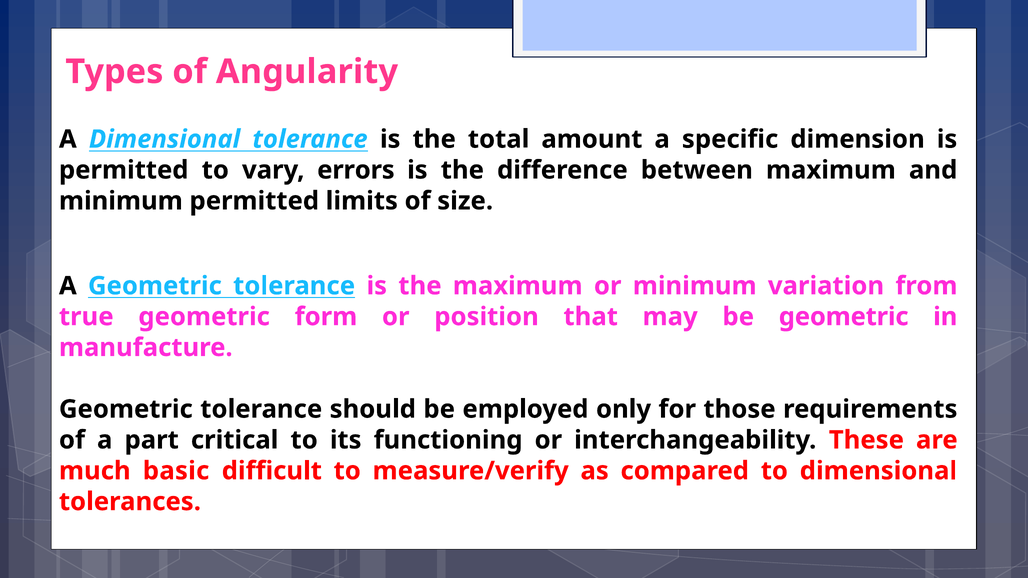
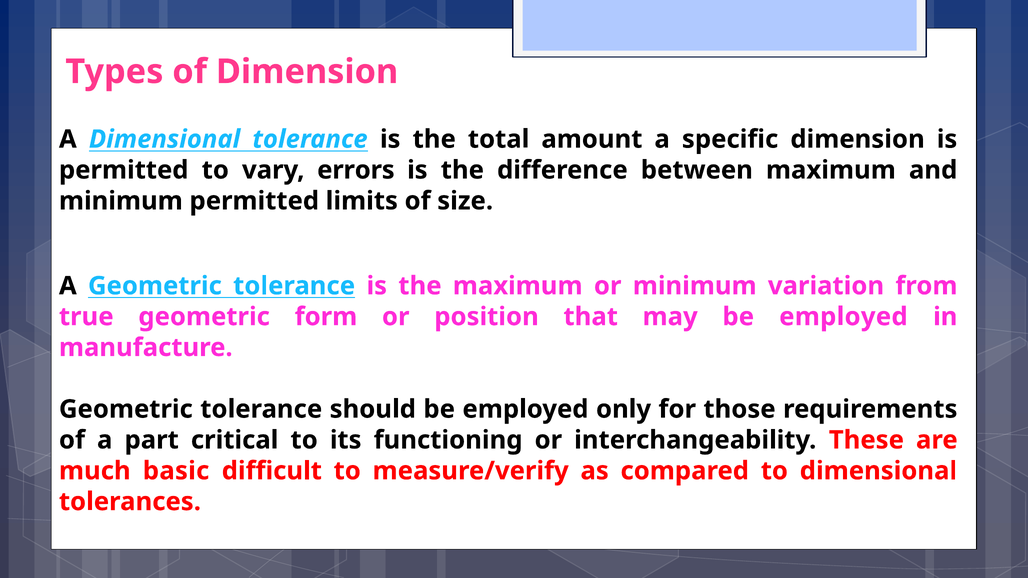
of Angularity: Angularity -> Dimension
may be geometric: geometric -> employed
